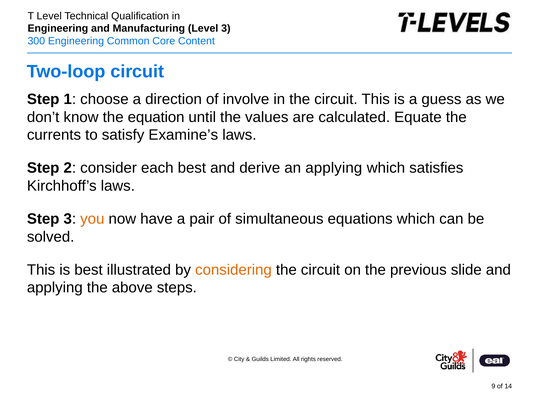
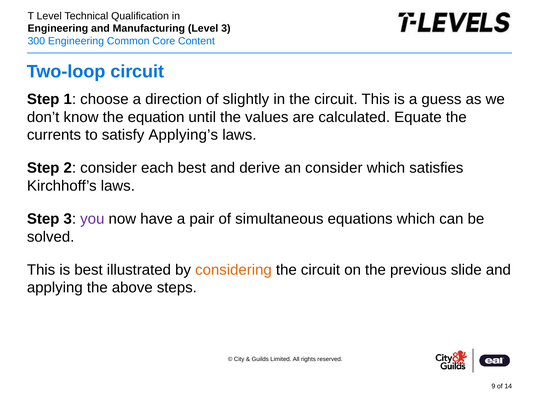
involve: involve -> slightly
Examine’s: Examine’s -> Applying’s
an applying: applying -> consider
you colour: orange -> purple
